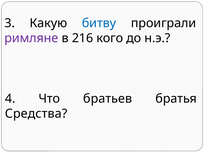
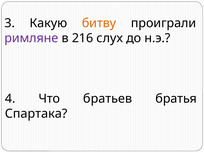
битву colour: blue -> orange
кого: кого -> слух
Средства: Средства -> Спартака
